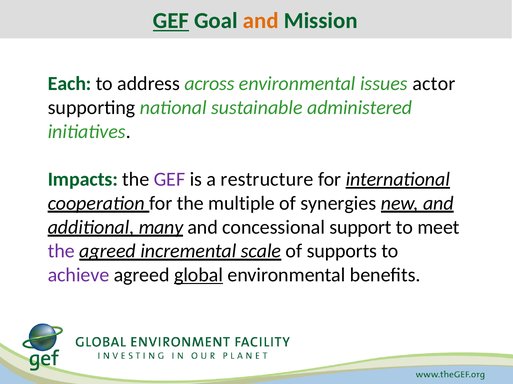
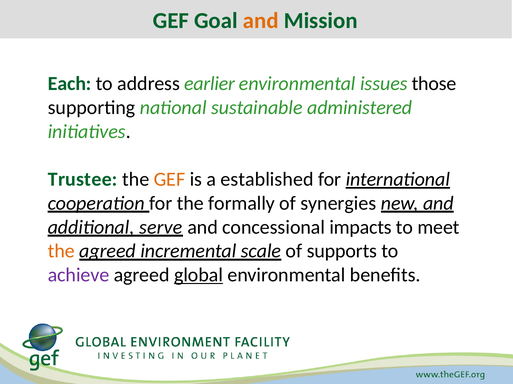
GEF at (171, 21) underline: present -> none
across: across -> earlier
actor: actor -> those
Impacts: Impacts -> Trustee
GEF at (169, 180) colour: purple -> orange
restructure: restructure -> established
multiple: multiple -> formally
many: many -> serve
support: support -> impacts
the at (61, 252) colour: purple -> orange
